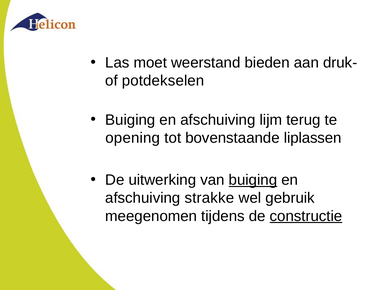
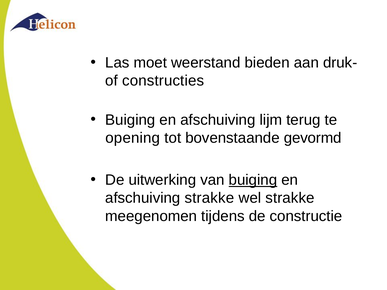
potdekselen: potdekselen -> constructies
liplassen: liplassen -> gevormd
wel gebruik: gebruik -> strakke
constructie underline: present -> none
